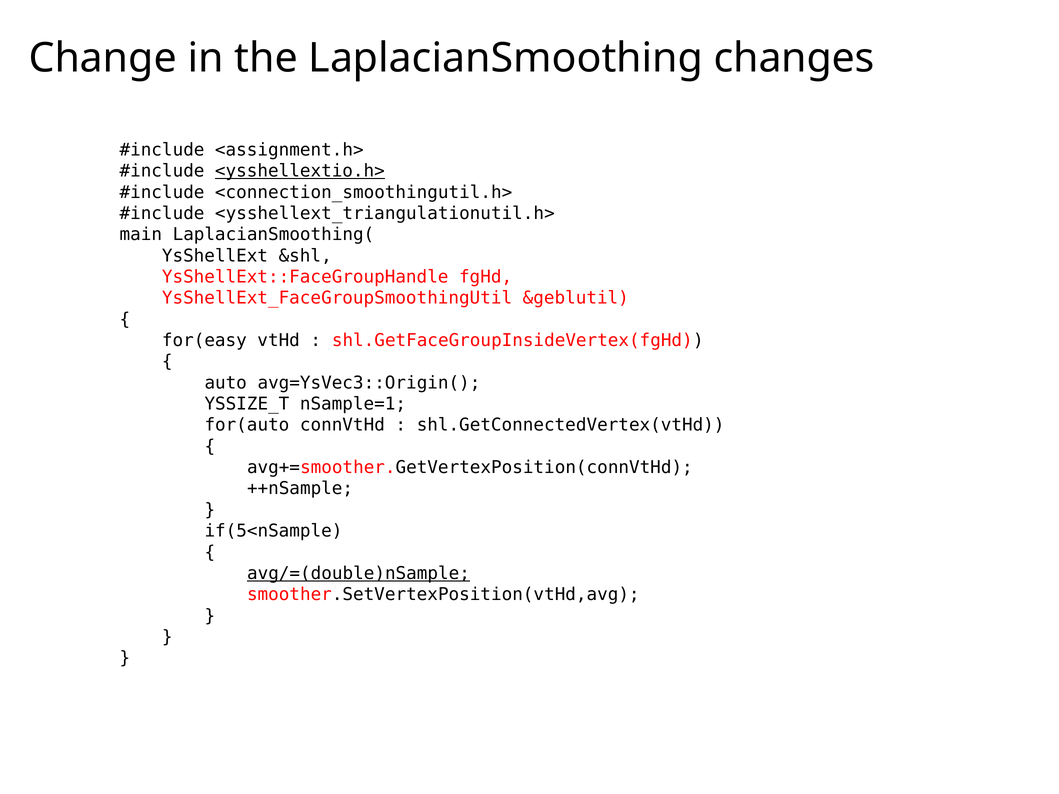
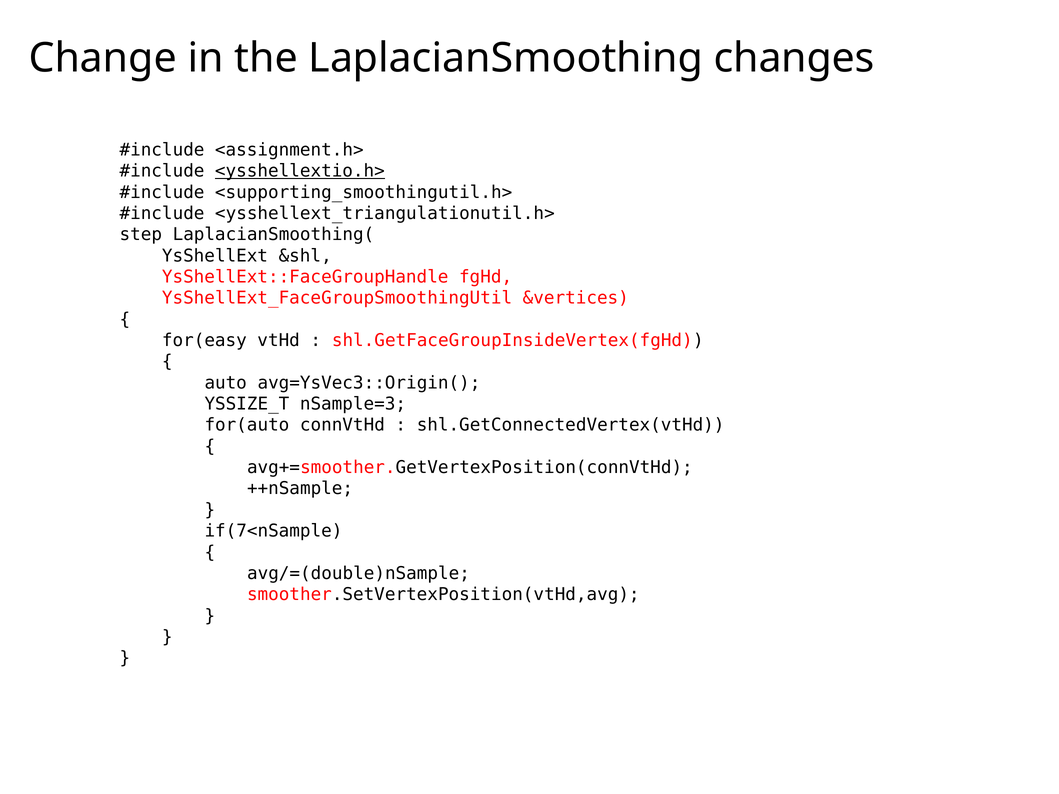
<connection_smoothingutil.h>: <connection_smoothingutil.h> -> <supporting_smoothingutil.h>
main: main -> step
&geblutil: &geblutil -> &vertices
nSample=1: nSample=1 -> nSample=3
if(5<nSample: if(5<nSample -> if(7<nSample
avg/=(double)nSample underline: present -> none
